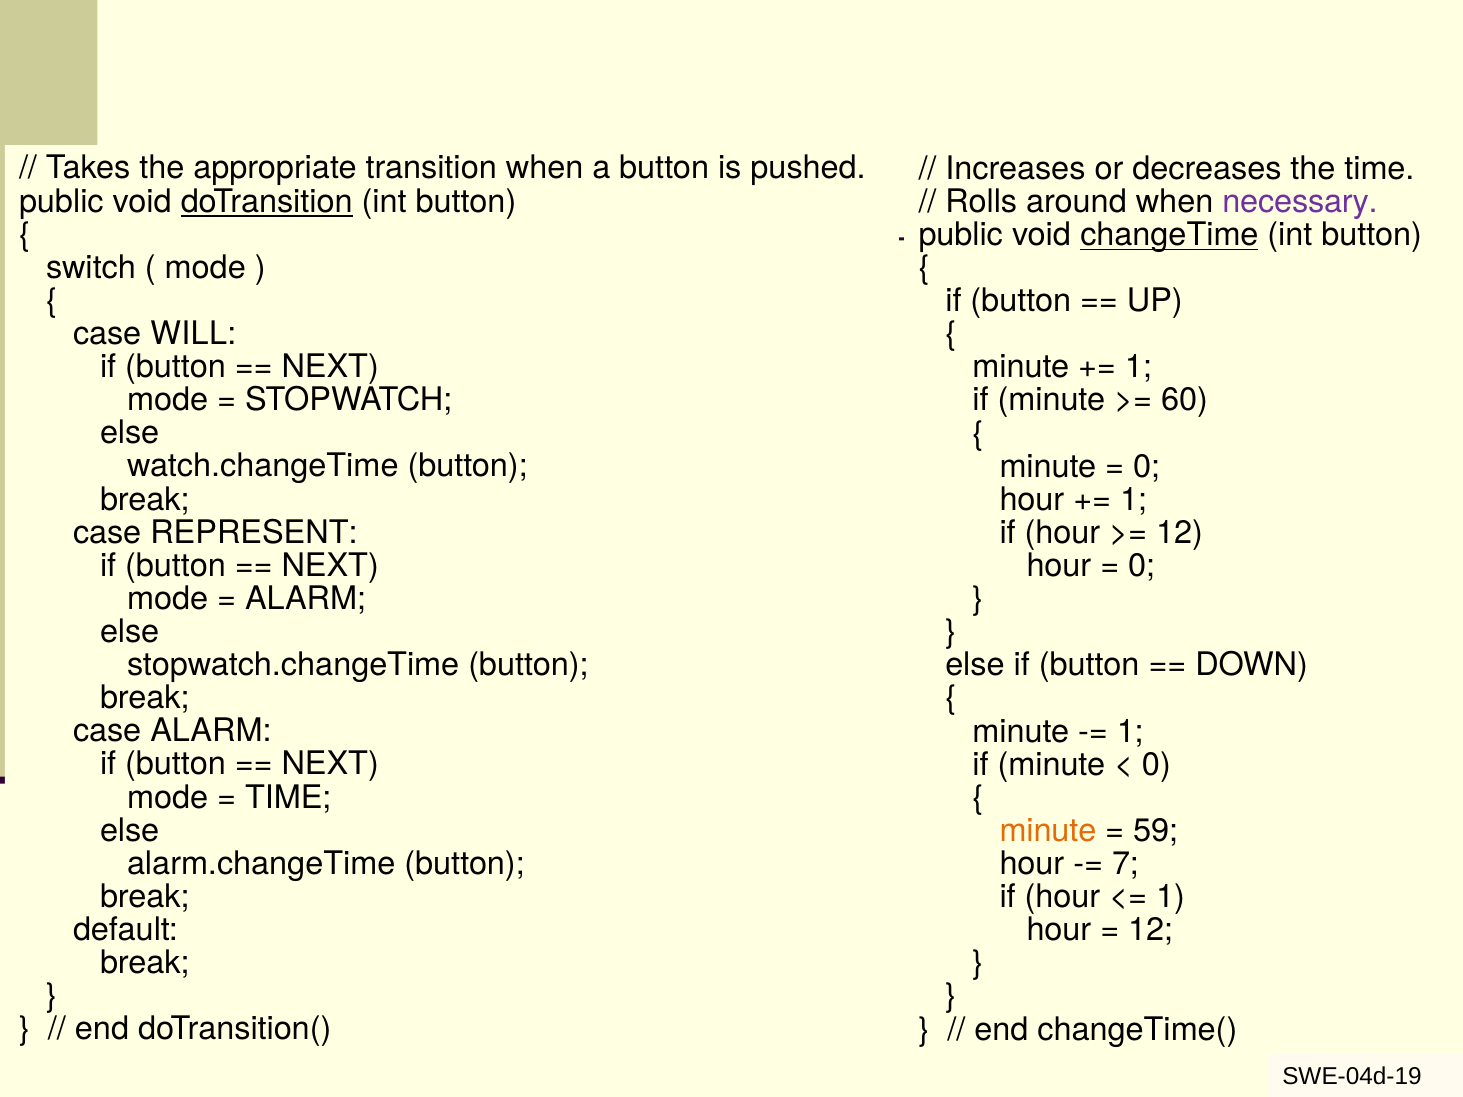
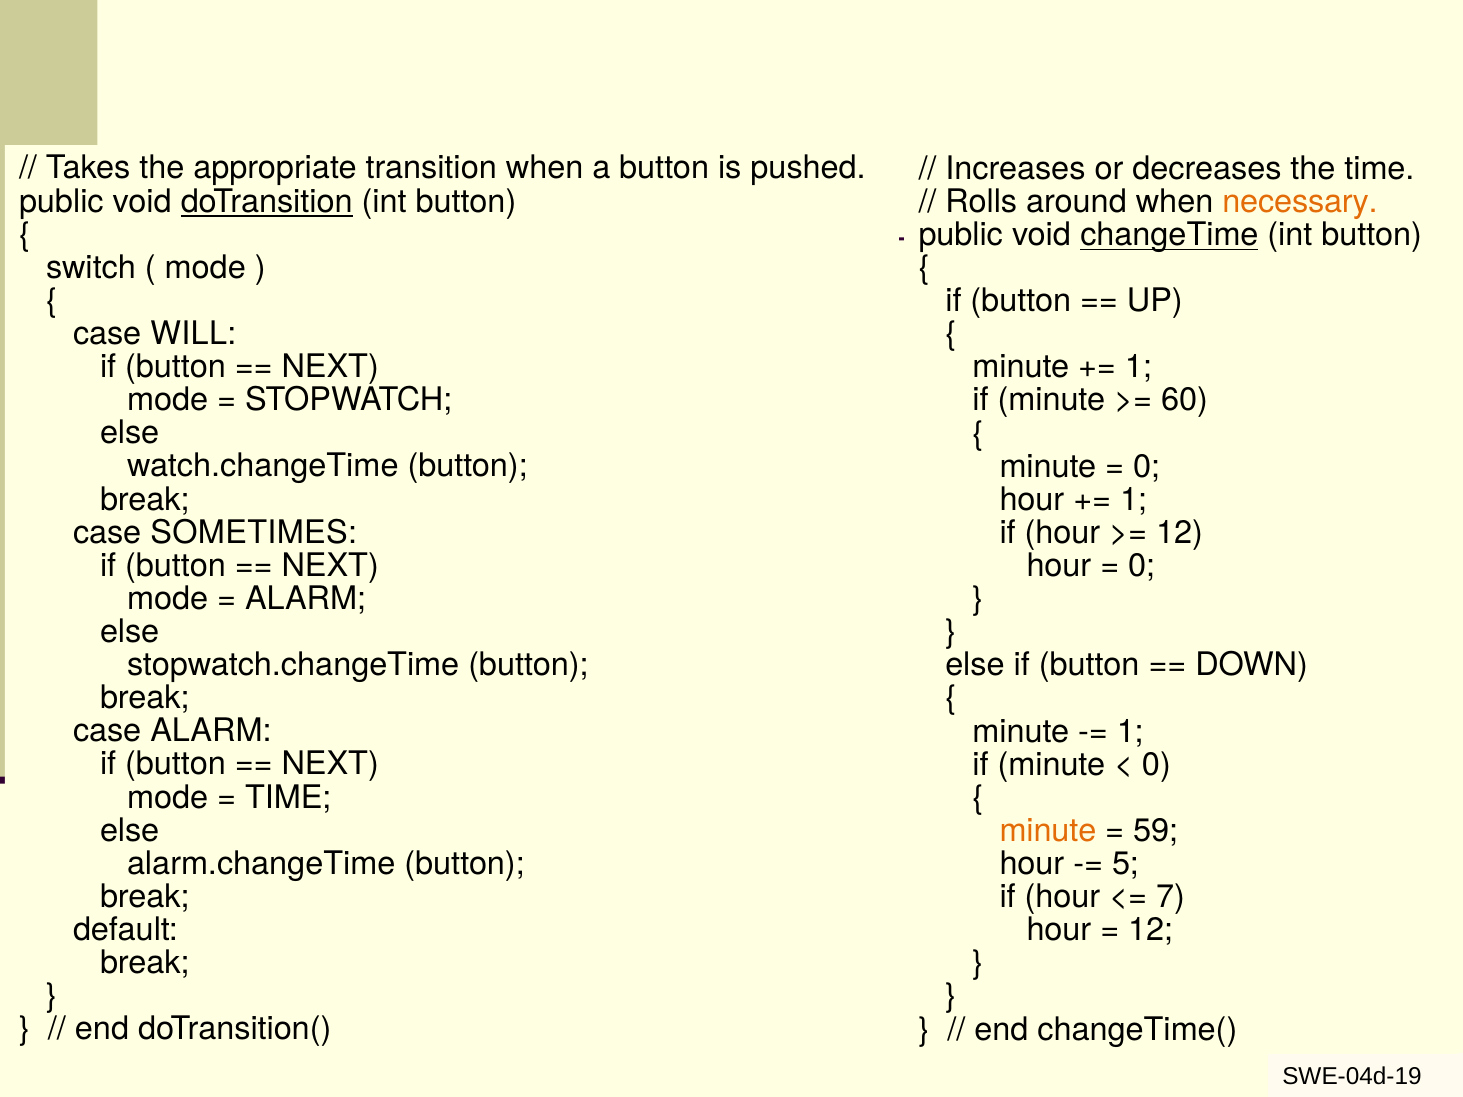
necessary colour: purple -> orange
REPRESENT: REPRESENT -> SOMETIMES
7: 7 -> 5
1 at (1171, 897): 1 -> 7
